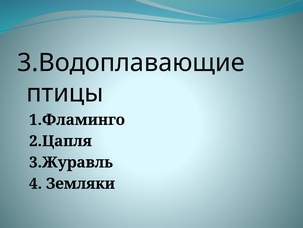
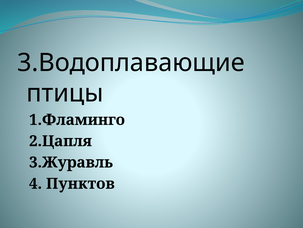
Земляки: Земляки -> Пунктов
